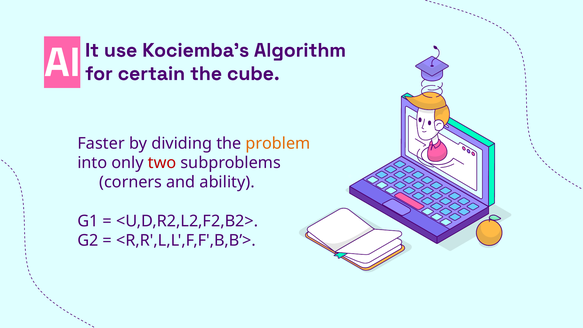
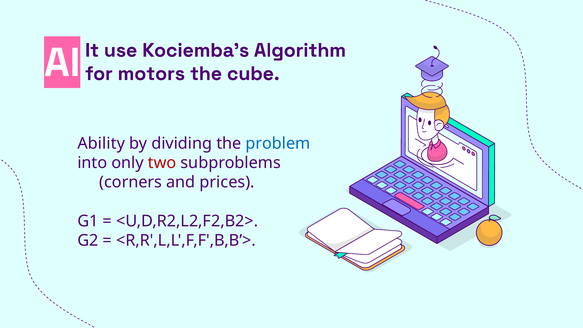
certain: certain -> motors
Faster: Faster -> Ability
problem colour: orange -> blue
ability: ability -> prices
